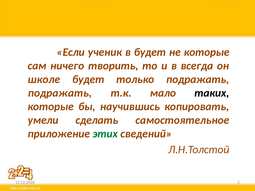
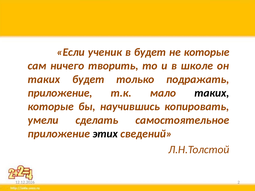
всегда: всегда -> школе
школе at (44, 79): школе -> таких
подражать at (60, 93): подражать -> приложение
этих colour: green -> black
